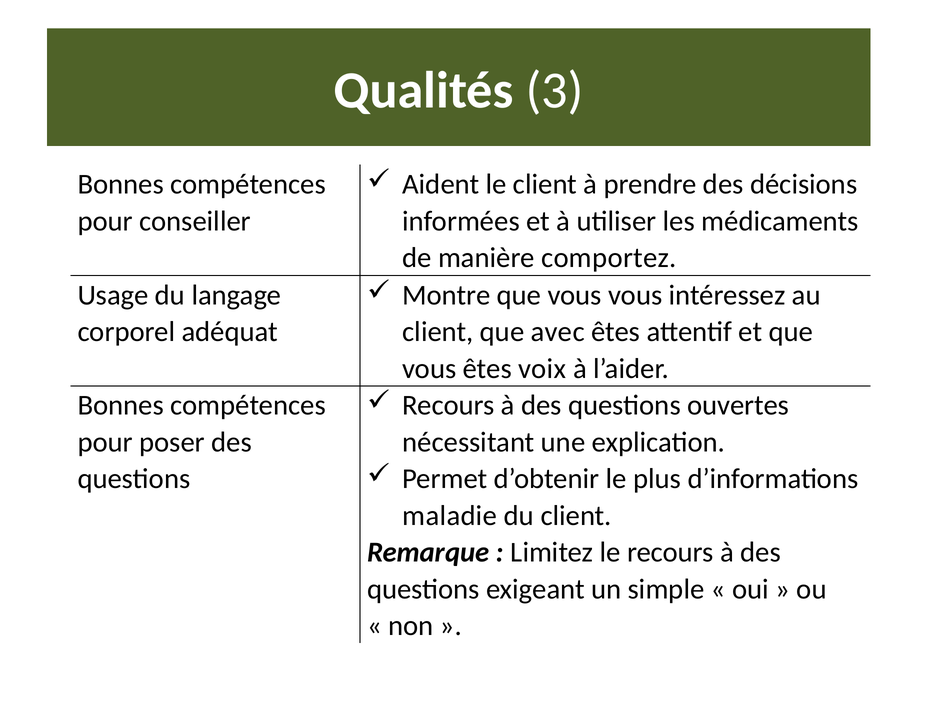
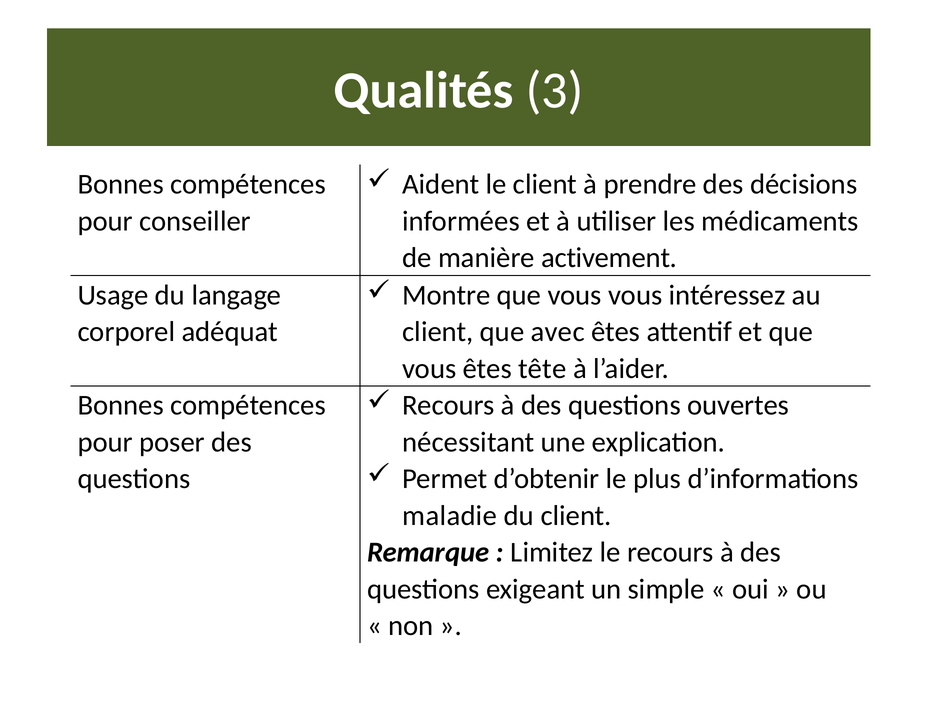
comportez: comportez -> activement
voix: voix -> tête
